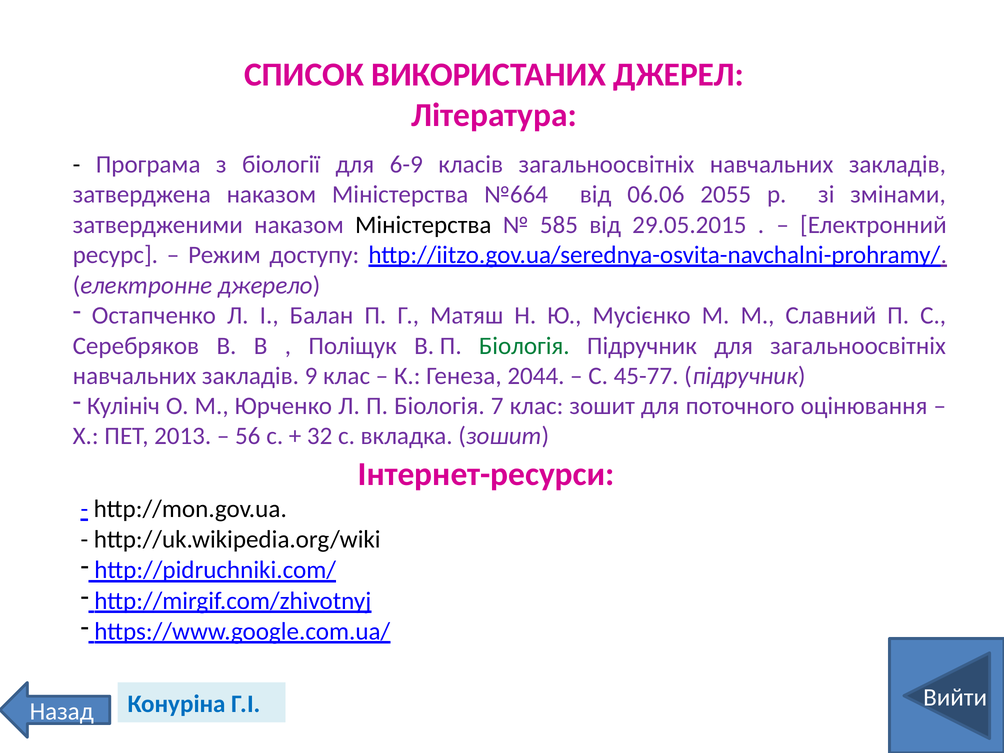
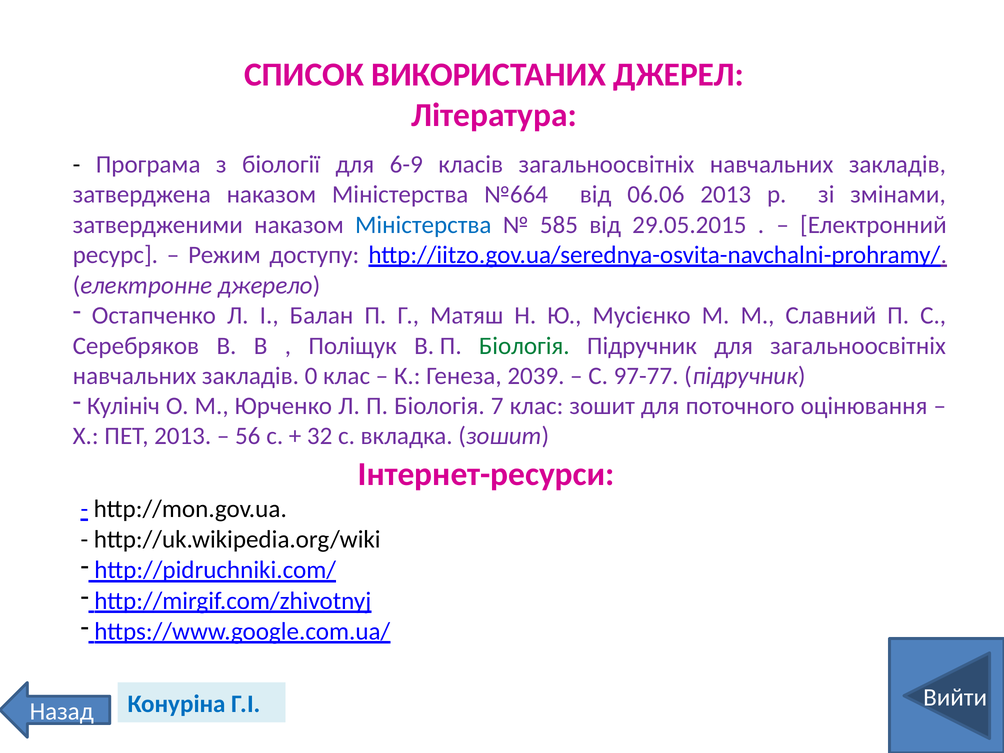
06.06 2055: 2055 -> 2013
Міністерства at (423, 225) colour: black -> blue
9: 9 -> 0
2044: 2044 -> 2039
45-77: 45-77 -> 97-77
